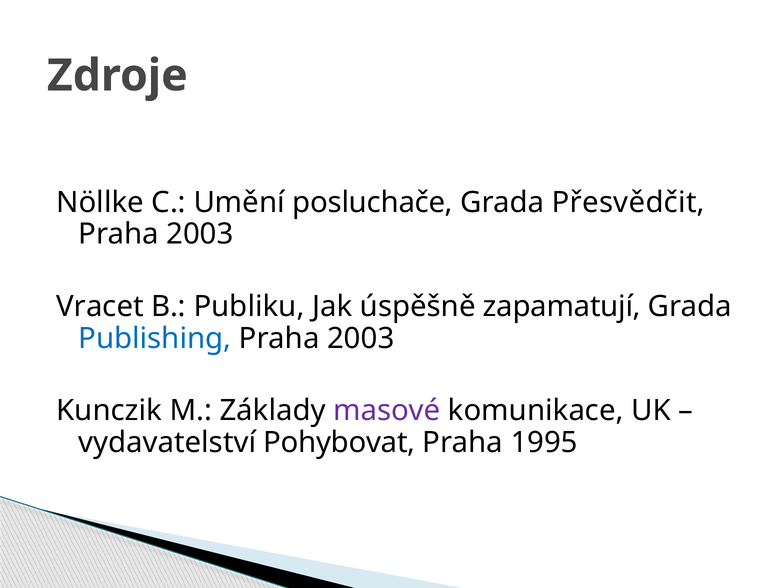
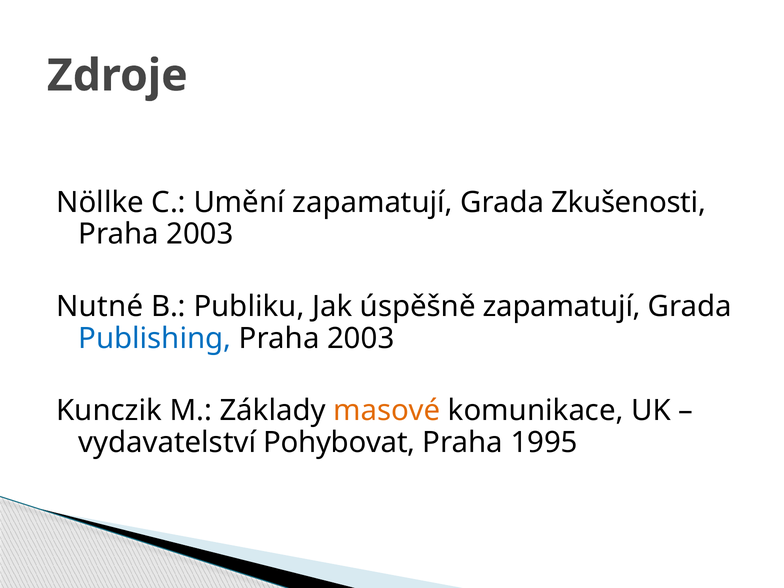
Umění posluchače: posluchače -> zapamatují
Přesvědčit: Přesvědčit -> Zkušenosti
Vracet: Vracet -> Nutné
masové colour: purple -> orange
